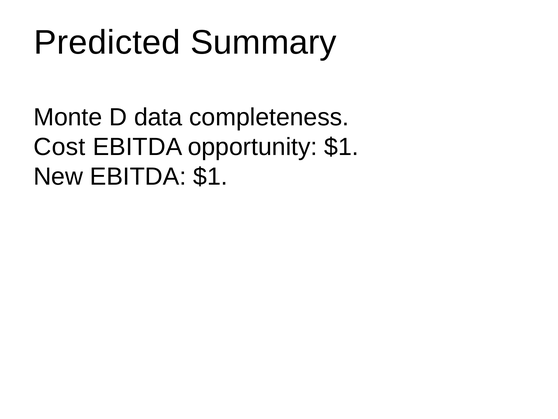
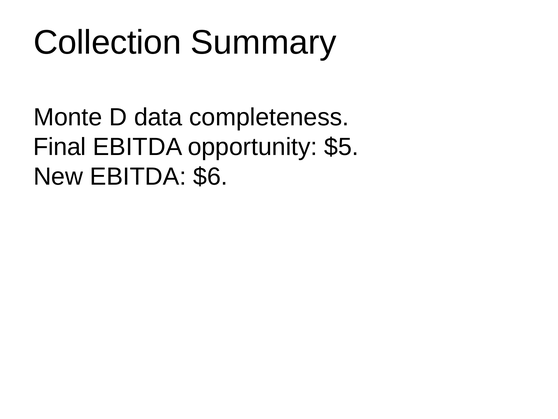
Predicted: Predicted -> Collection
Cost: Cost -> Final
opportunity $1: $1 -> $5
EBITDA $1: $1 -> $6
